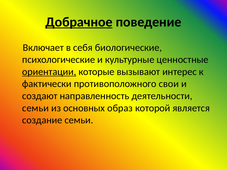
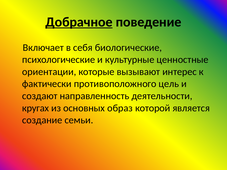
ориентации underline: present -> none
свои: свои -> цель
семьи at (35, 108): семьи -> кругах
